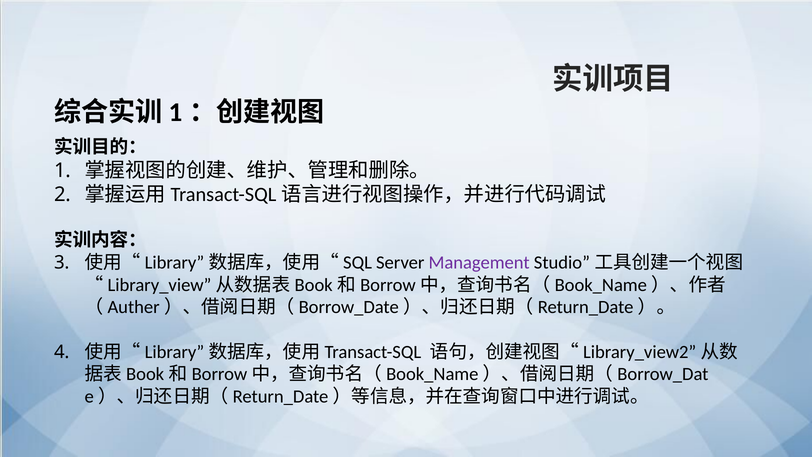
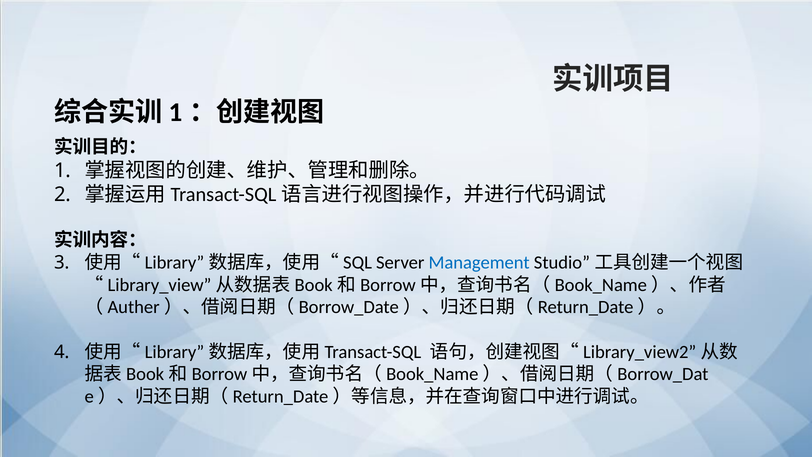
Management colour: purple -> blue
